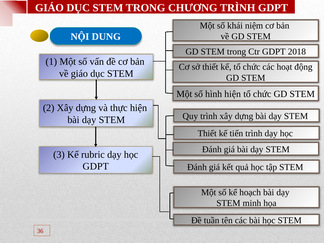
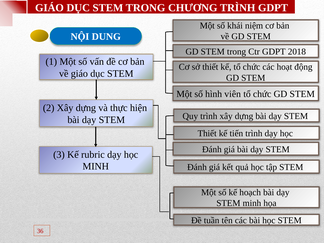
hình hiện: hiện -> viên
GDPT at (96, 166): GDPT -> MINH
